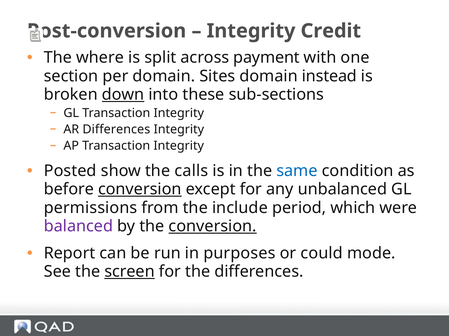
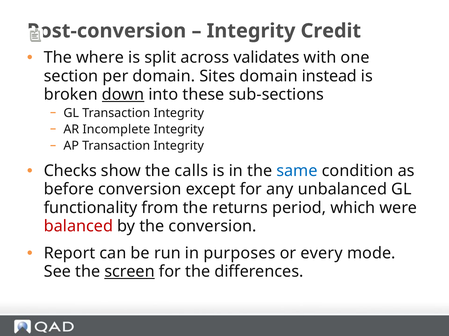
payment: payment -> validates
AR Differences: Differences -> Incomplete
Posted: Posted -> Checks
conversion at (140, 190) underline: present -> none
permissions: permissions -> functionality
include: include -> returns
balanced colour: purple -> red
conversion at (213, 227) underline: present -> none
could: could -> every
